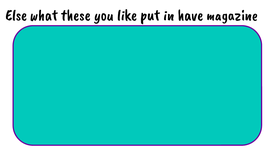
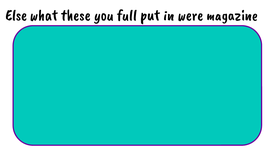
like: like -> full
have: have -> were
